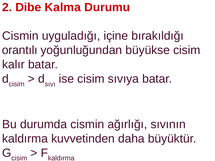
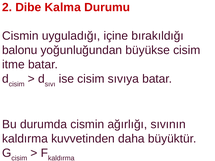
orantılı: orantılı -> balonu
kalır: kalır -> itme
